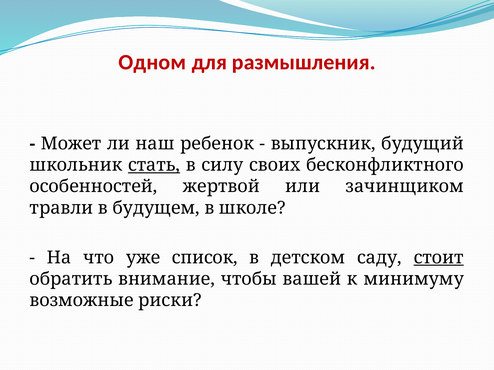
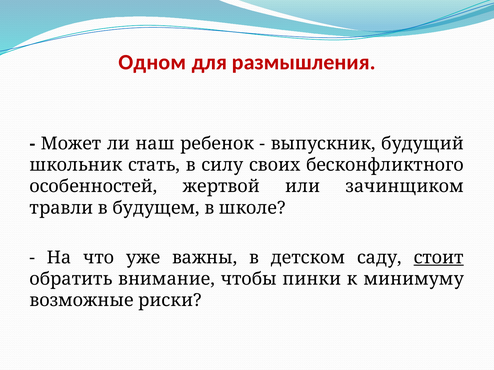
стать underline: present -> none
список: список -> важны
вашей: вашей -> пинки
